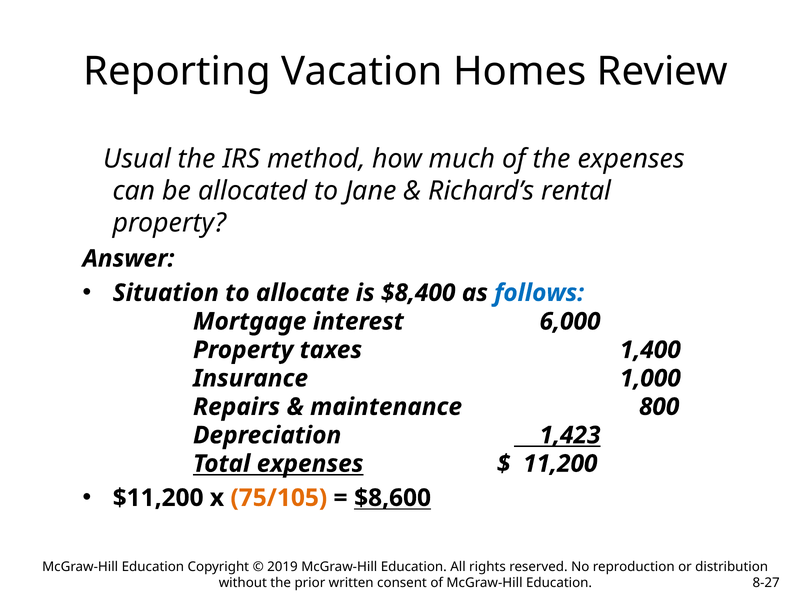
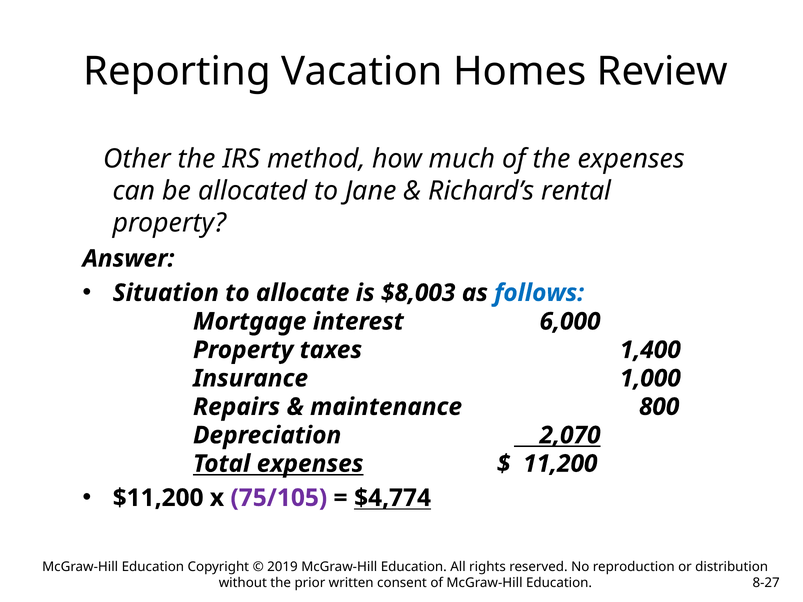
Usual: Usual -> Other
$8,400: $8,400 -> $8,003
1,423: 1,423 -> 2,070
75/105 colour: orange -> purple
$8,600: $8,600 -> $4,774
